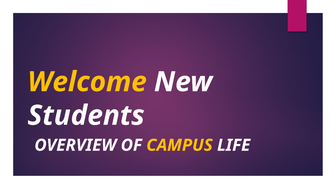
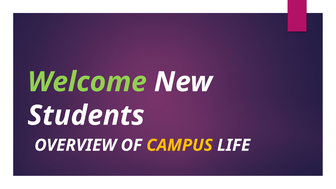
Welcome colour: yellow -> light green
